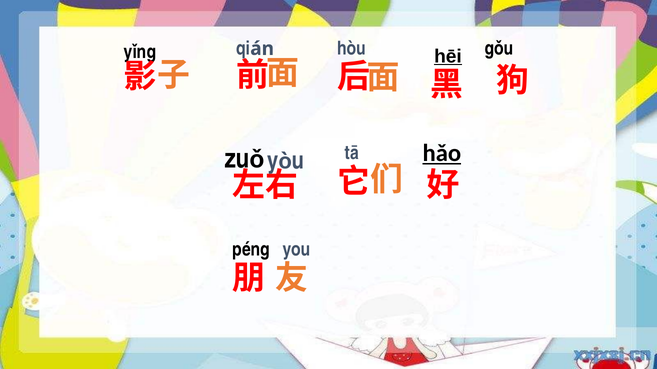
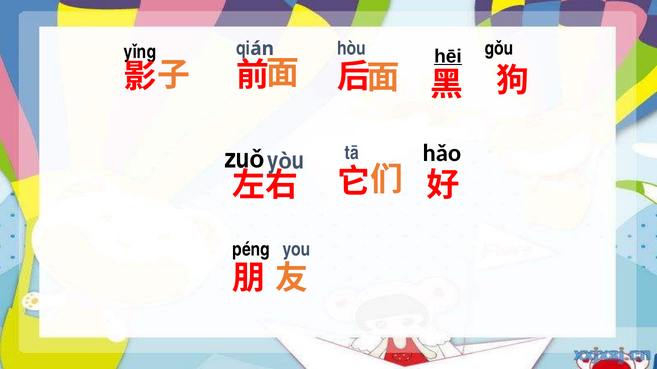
hǎo underline: present -> none
